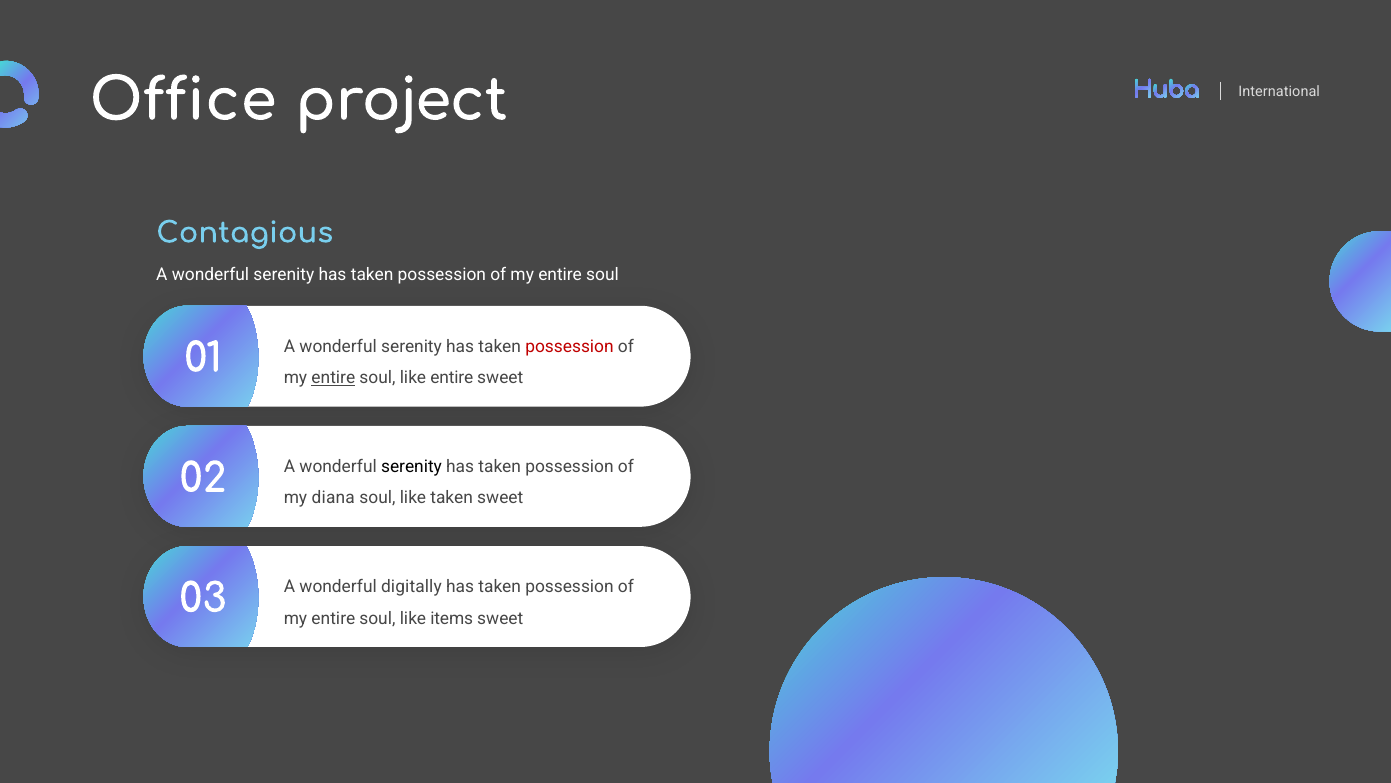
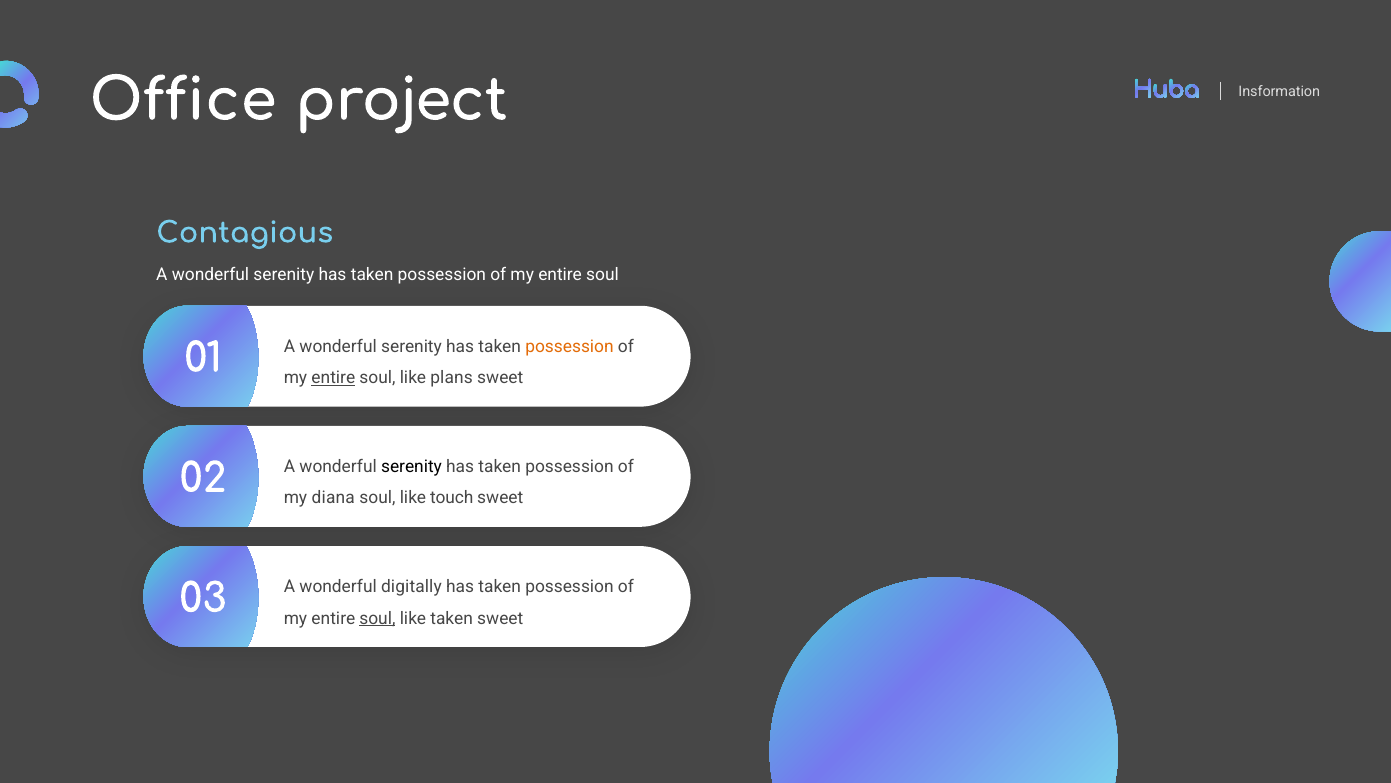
International: International -> Insformation
possession at (570, 346) colour: red -> orange
like entire: entire -> plans
like taken: taken -> touch
soul at (377, 618) underline: none -> present
like items: items -> taken
